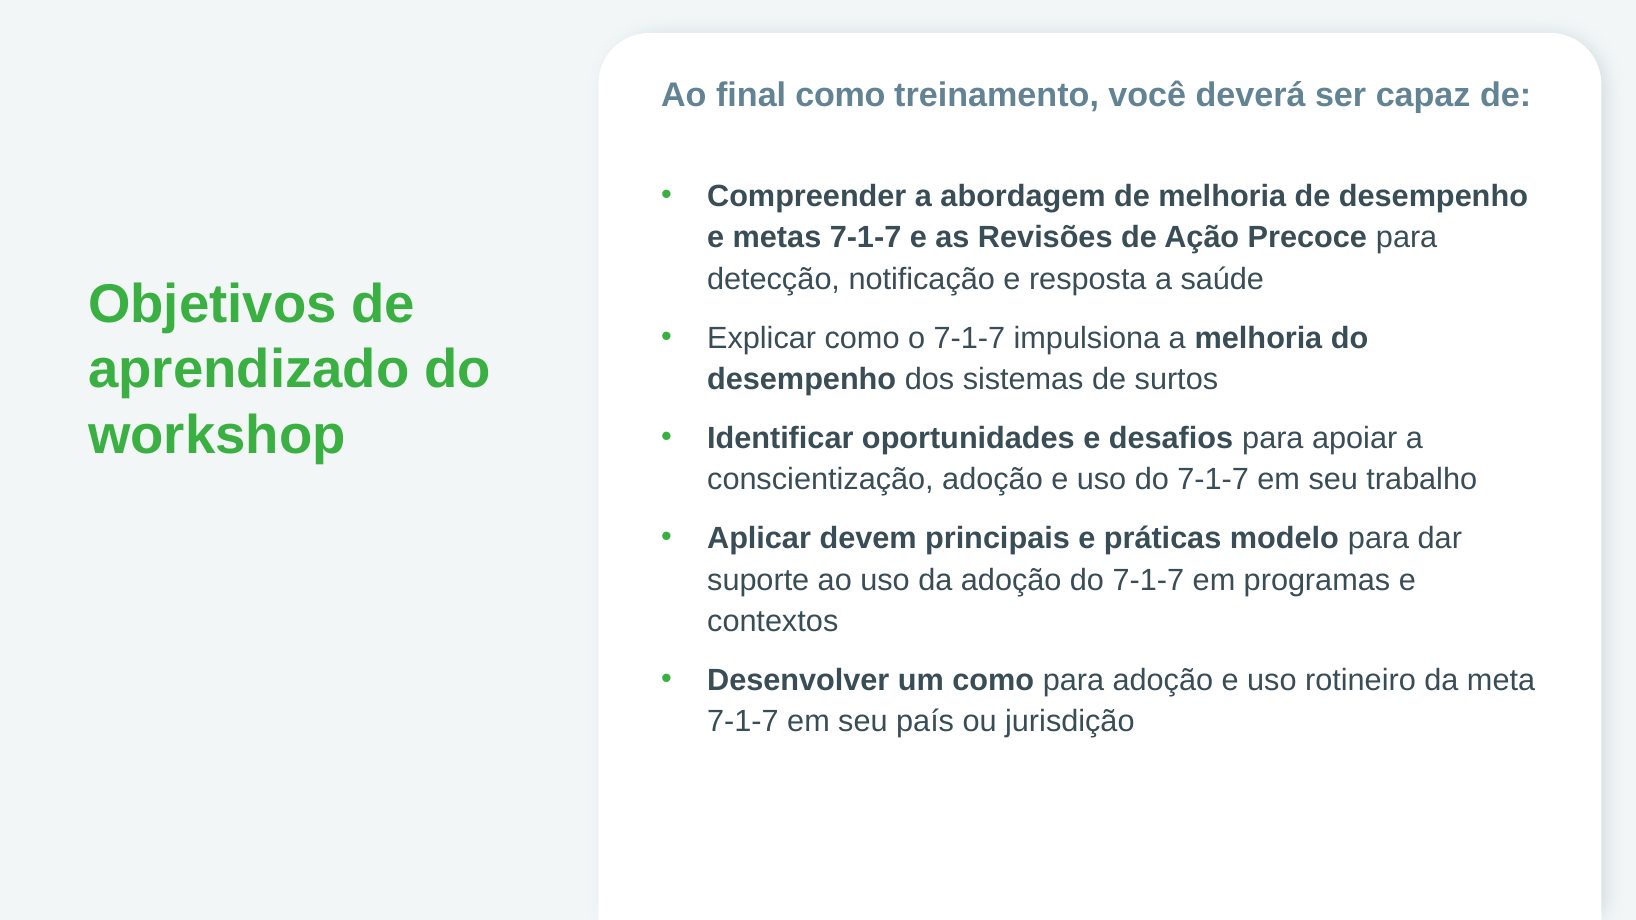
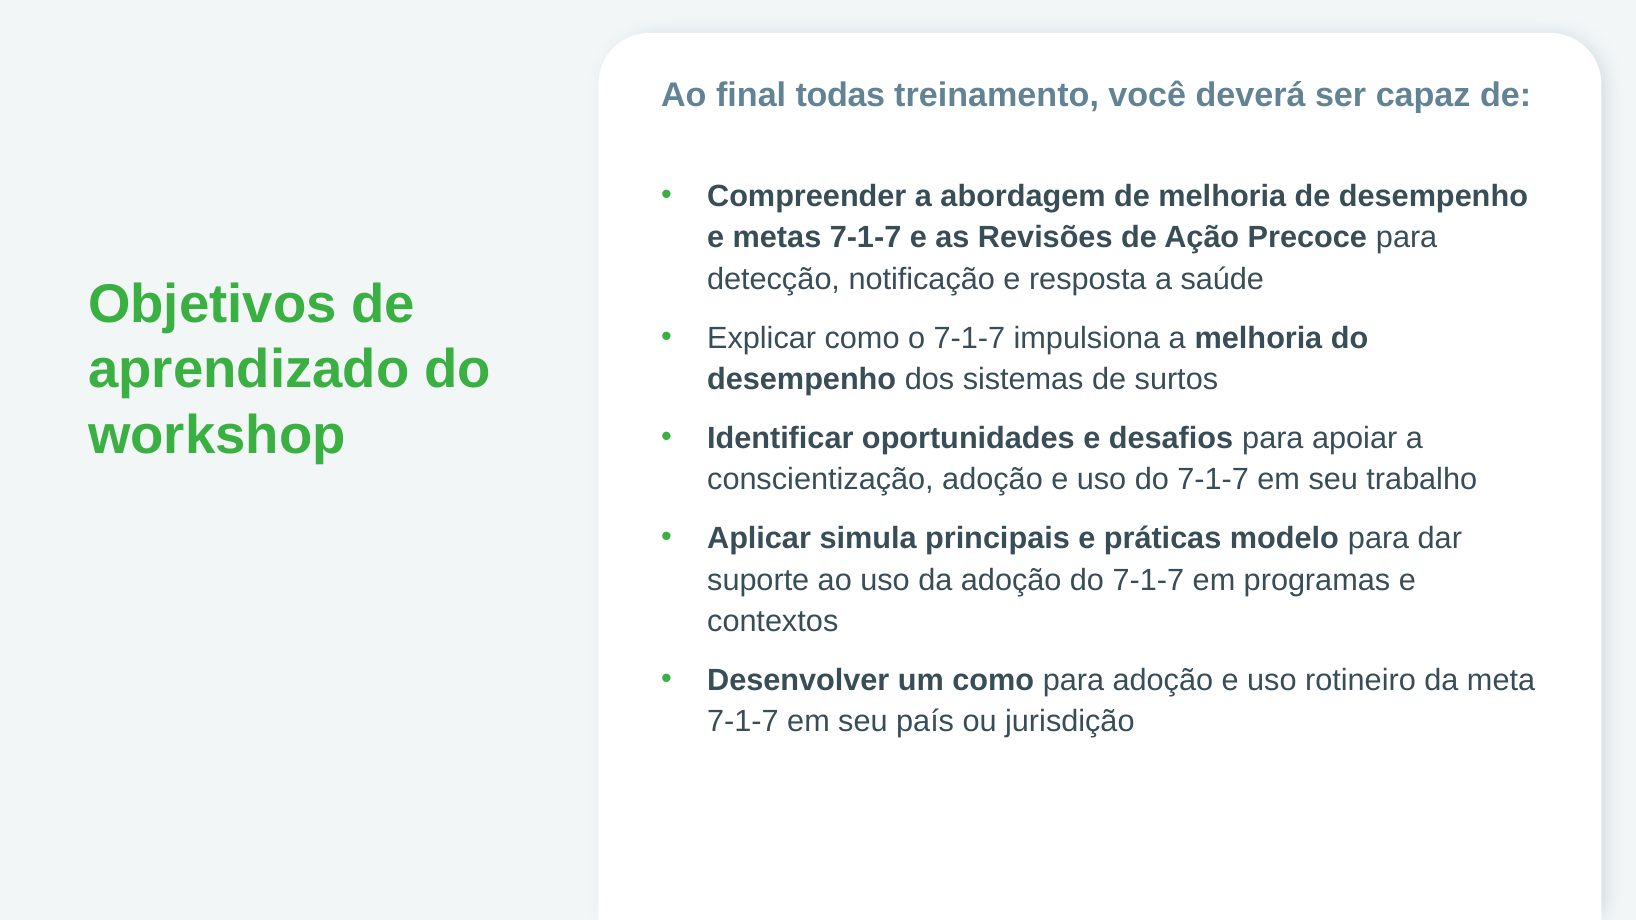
final como: como -> todas
devem: devem -> simula
